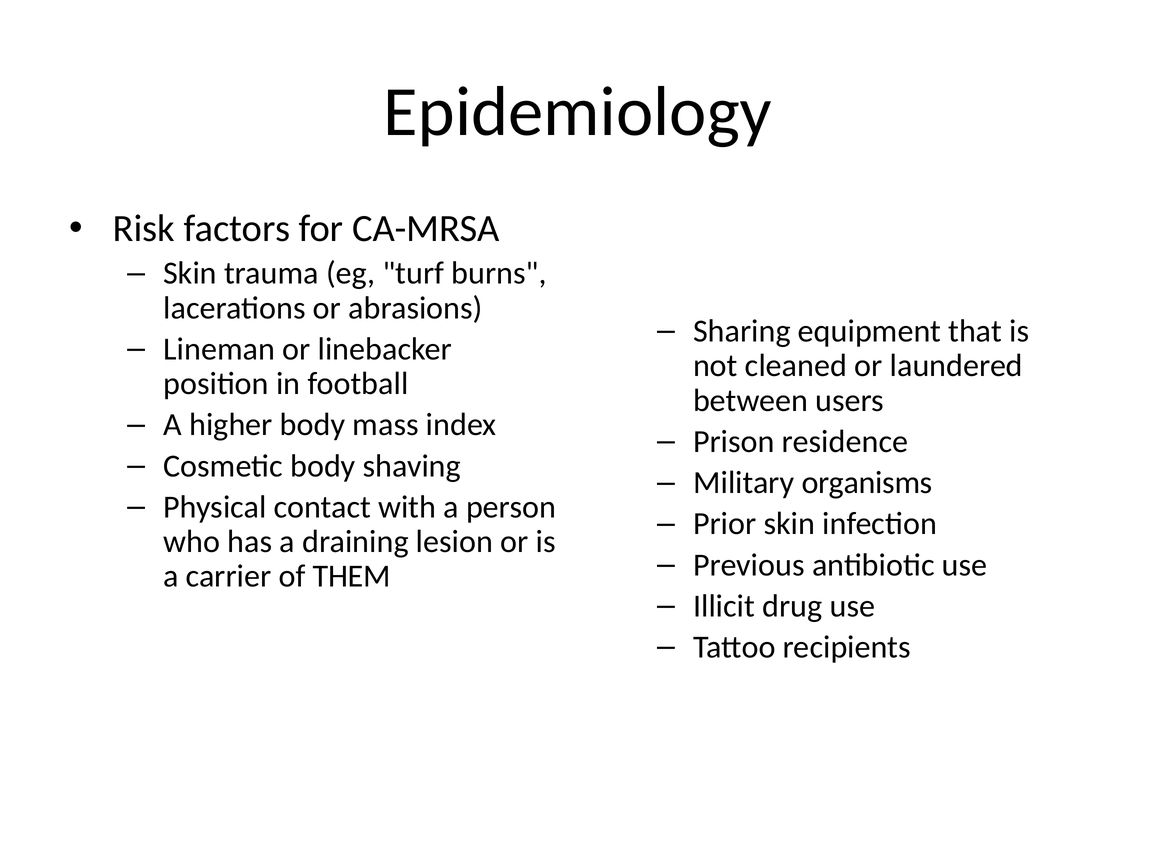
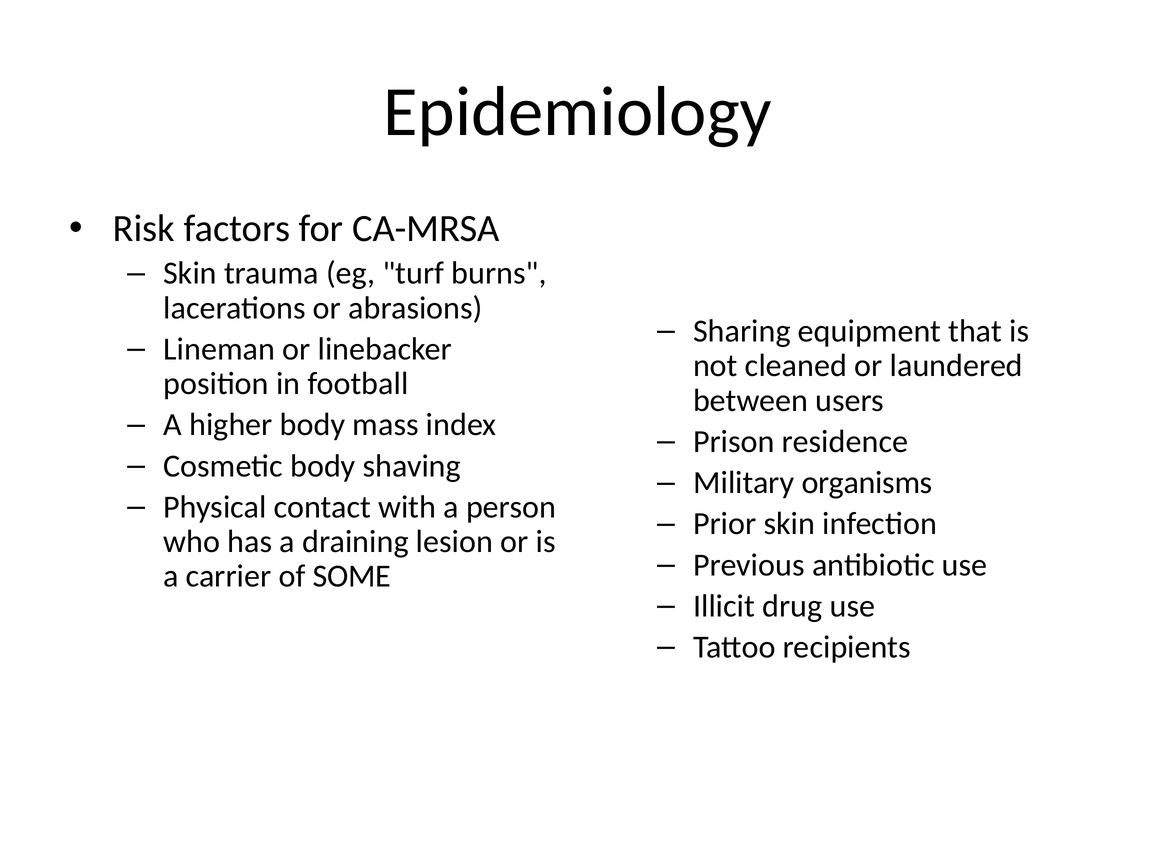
THEM: THEM -> SOME
